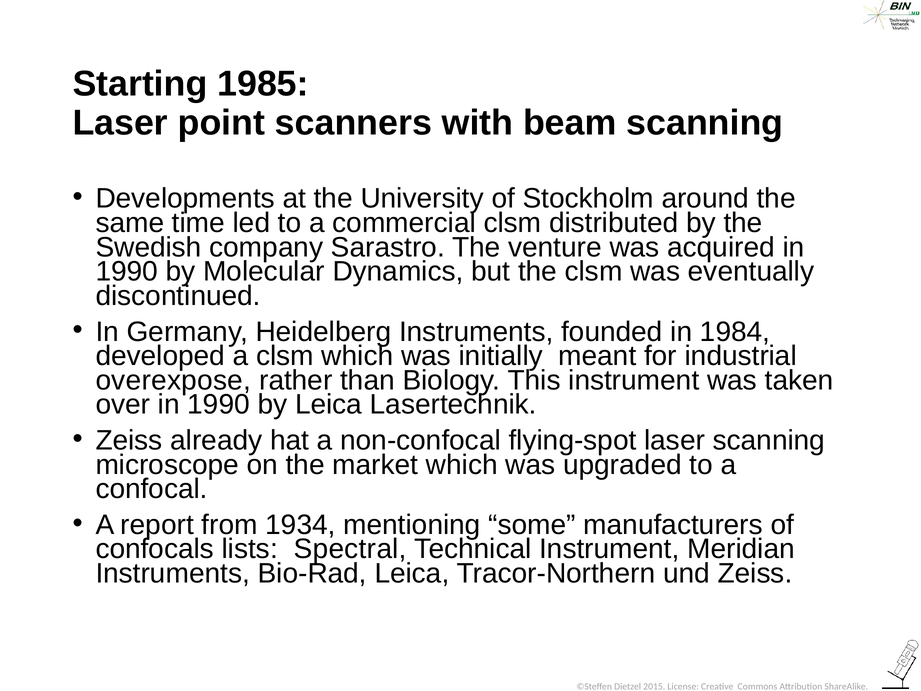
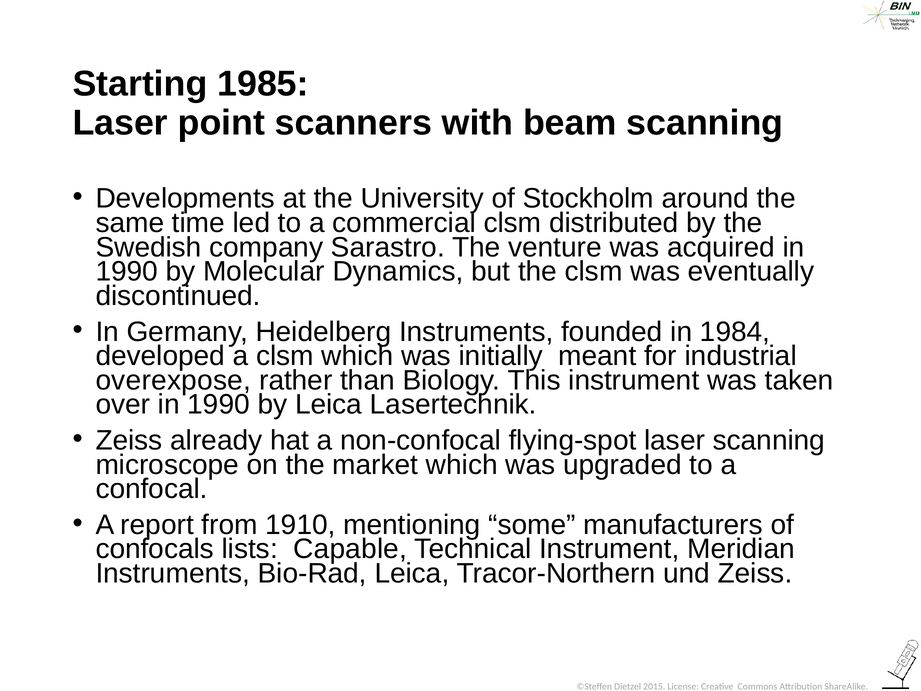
1934: 1934 -> 1910
Spectral: Spectral -> Capable
